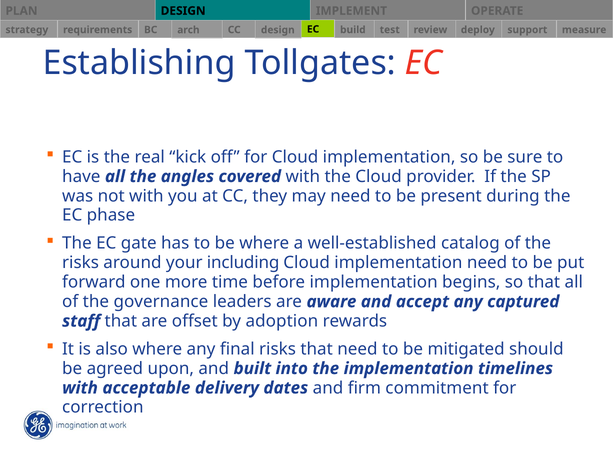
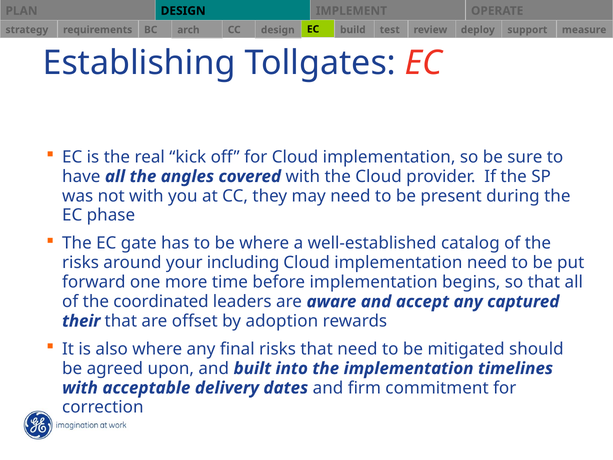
governance: governance -> coordinated
staff: staff -> their
